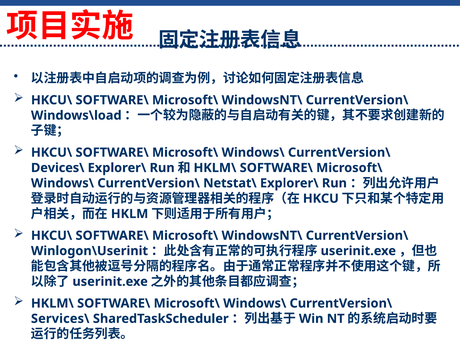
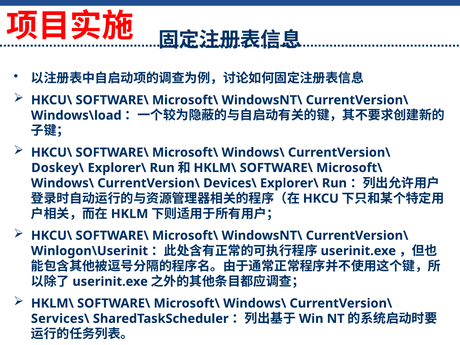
Devices\: Devices\ -> Doskey\
Netstat\: Netstat\ -> Devices\
